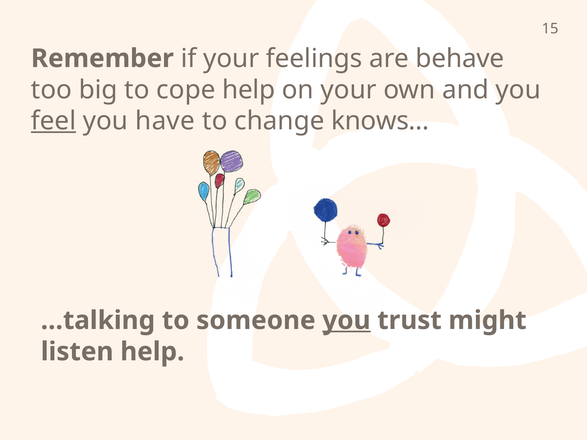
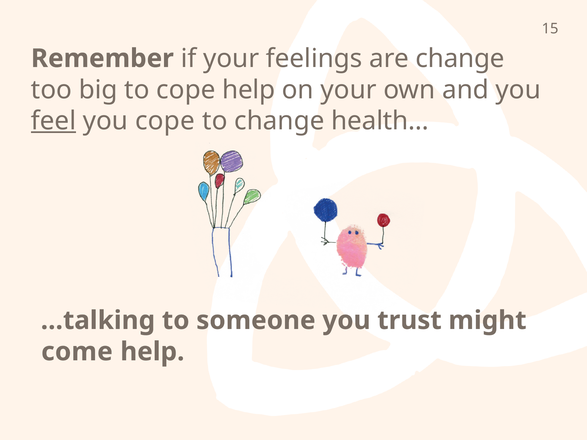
are behave: behave -> change
you have: have -> cope
knows…: knows… -> health…
you at (346, 321) underline: present -> none
listen: listen -> come
